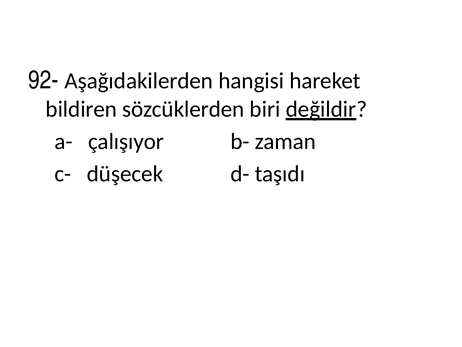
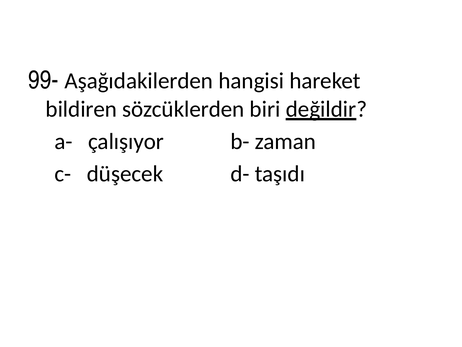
92-: 92- -> 99-
